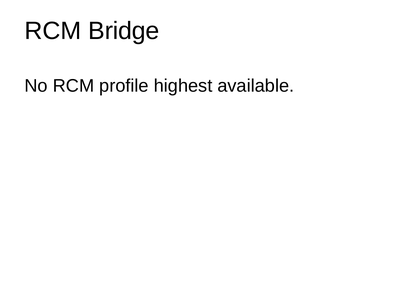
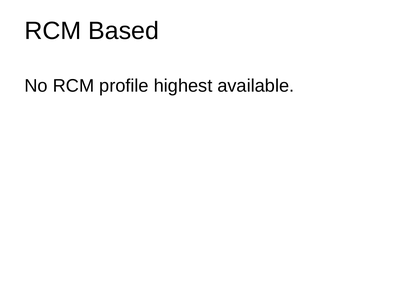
Bridge: Bridge -> Based
